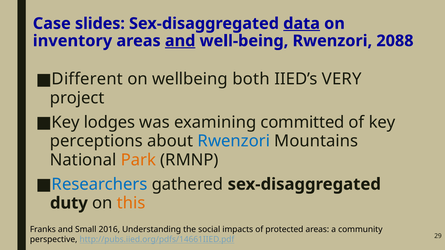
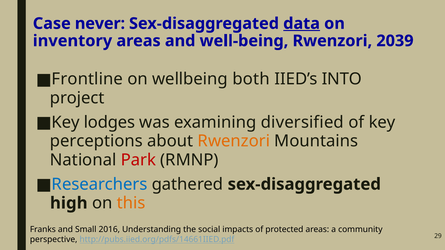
slides: slides -> never
and at (180, 41) underline: present -> none
2088: 2088 -> 2039
Different: Different -> Frontline
VERY: VERY -> INTO
committed: committed -> diversified
Rwenzori at (234, 141) colour: blue -> orange
Park colour: orange -> red
duty: duty -> high
